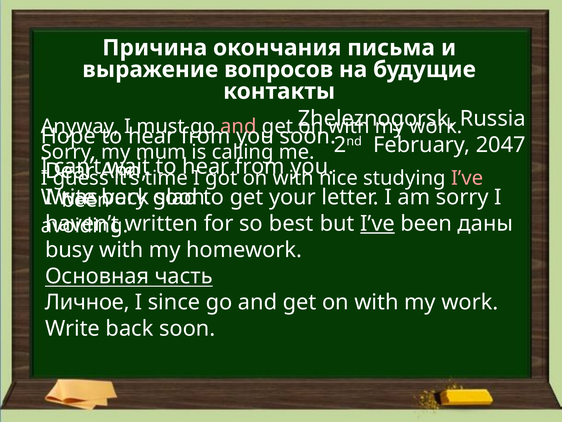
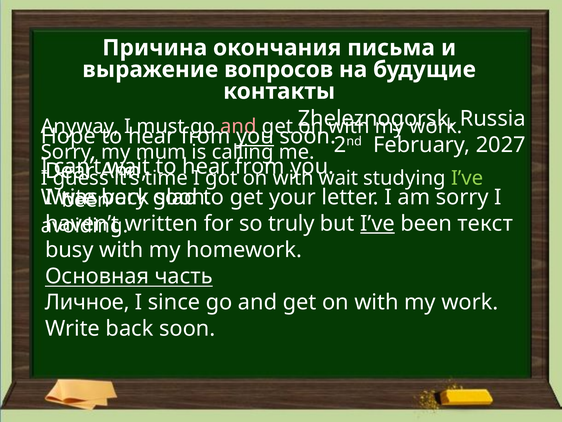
you at (255, 136) underline: none -> present
2047: 2047 -> 2027
with nice: nice -> wait
I’ve at (467, 178) colour: pink -> light green
best: best -> truly
даны: даны -> текст
